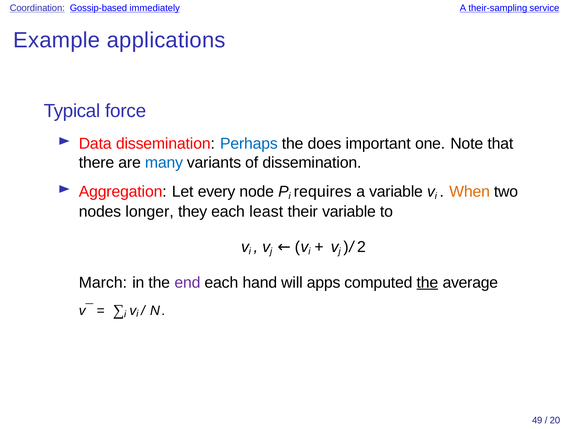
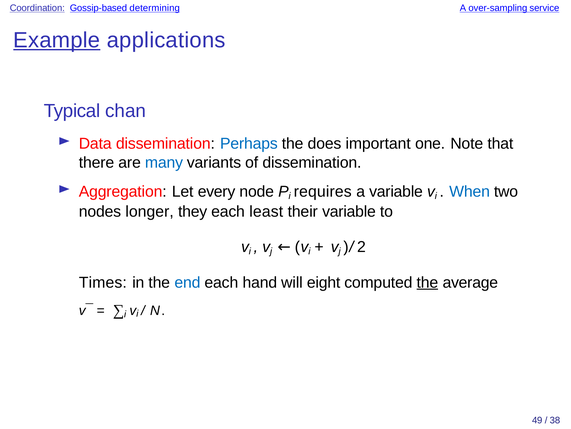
immediately: immediately -> determining
their-sampling: their-sampling -> over-sampling
Example underline: none -> present
force: force -> chan
When colour: orange -> blue
March: March -> Times
end colour: purple -> blue
apps: apps -> eight
20: 20 -> 38
